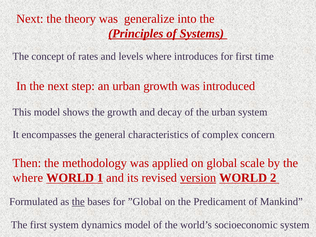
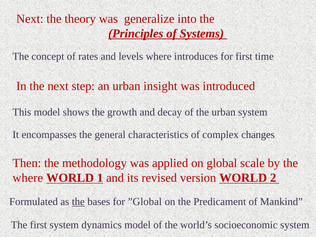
urban growth: growth -> insight
concern: concern -> changes
version underline: present -> none
